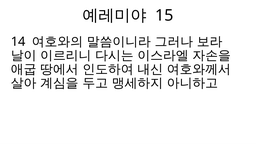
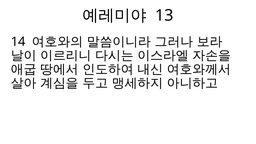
15: 15 -> 13
